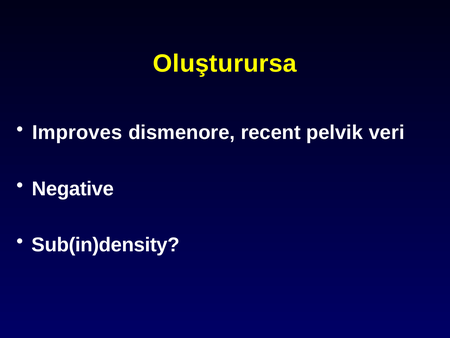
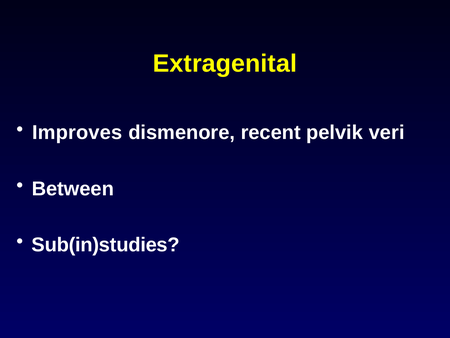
Oluşturursa: Oluşturursa -> Extragenital
Negative: Negative -> Between
Sub(in)density: Sub(in)density -> Sub(in)studies
